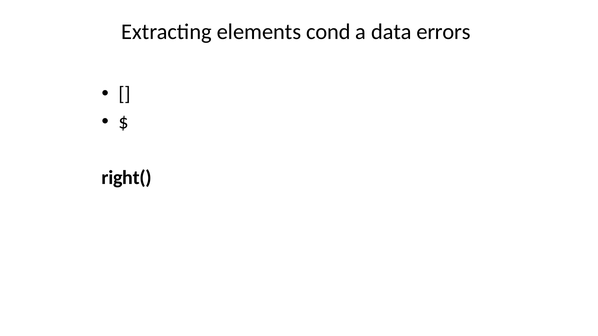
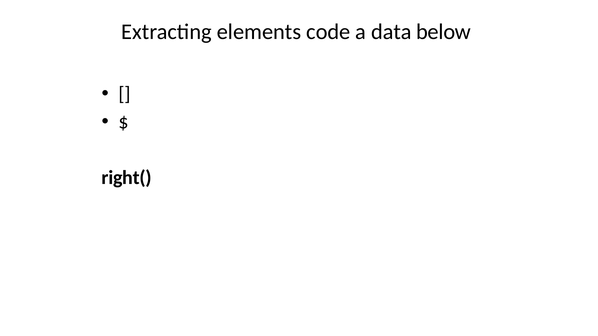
cond: cond -> code
errors: errors -> below
